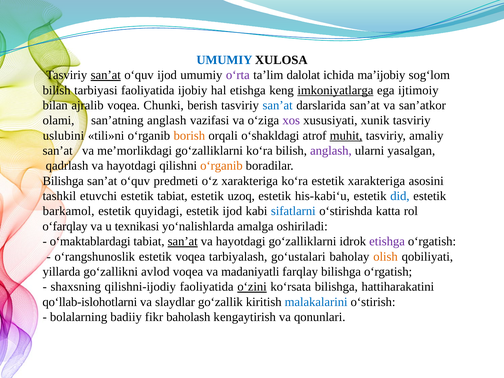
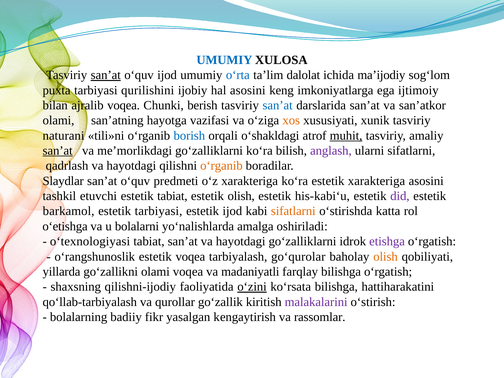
o‘rta colour: purple -> blue
ma’ijobiy: ma’ijobiy -> ma’ijodiy
bilish at (57, 90): bilish -> puxta
tarbiyasi faoliyatida: faoliyatida -> qurilishini
hal etishga: etishga -> asosini
imkoniyatlarga underline: present -> none
san’atning anglash: anglash -> hayotga
xos colour: purple -> orange
uslubini: uslubini -> naturani
borish colour: orange -> blue
san’at at (58, 151) underline: none -> present
ularni yasalgan: yasalgan -> sifatlarni
Bilishga at (63, 181): Bilishga -> Slaydlar
estеtik uzoq: uzoq -> olish
did colour: blue -> purple
estеtik quyidagi: quyidagi -> tarbiyasi
sifatlarni at (293, 211) colour: blue -> orange
o‘farqlay: o‘farqlay -> o‘etishga
texnikasi: texnikasi -> bolalarni
o‘maktablardagi: o‘maktablardagi -> o‘texnologiyasi
san’at at (183, 241) underline: present -> none
go‘ustalari: go‘ustalari -> go‘qurolar
go‘zallikni avlod: avlod -> olami
qo‘llab-islohotlarni: qo‘llab-islohotlarni -> qo‘llab-tarbiyalash
slaydlar: slaydlar -> qurollar
malakalarini colour: blue -> purple
baholash: baholash -> yasalgan
qonunlari: qonunlari -> rassomlar
